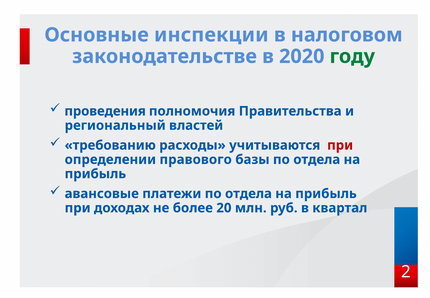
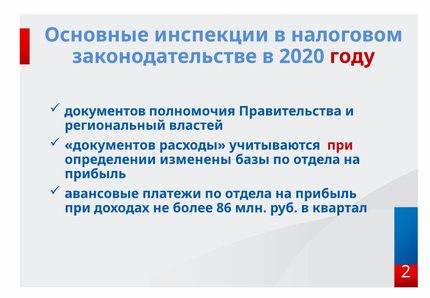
году colour: green -> red
проведения at (105, 111): проведения -> документов
требованию at (110, 145): требованию -> документов
правового: правового -> изменены
20: 20 -> 86
